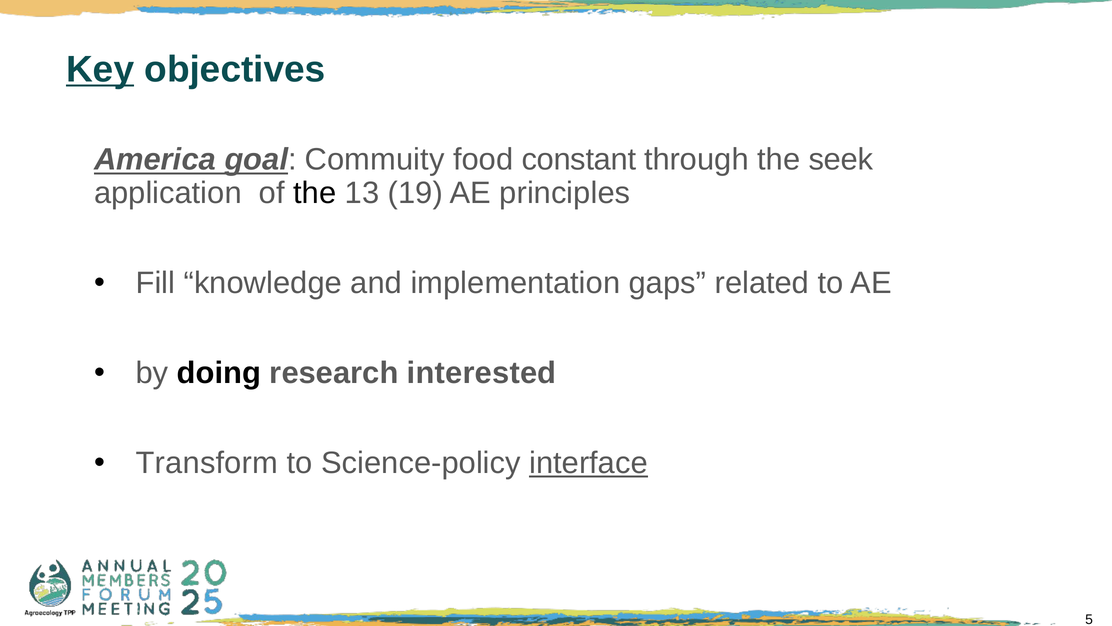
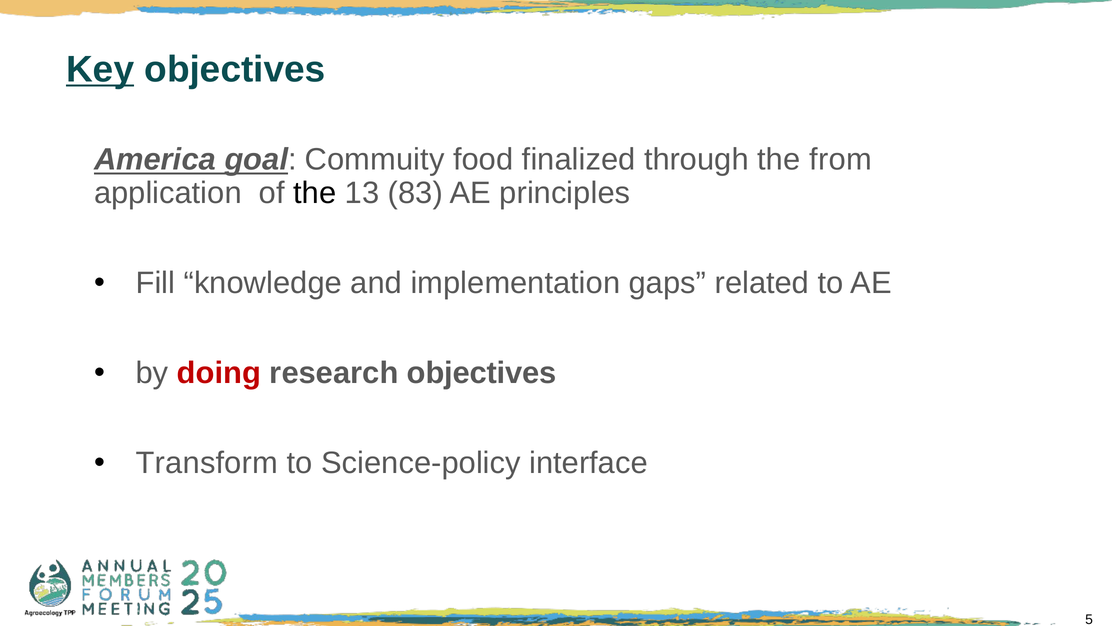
constant: constant -> finalized
seek: seek -> from
19: 19 -> 83
doing colour: black -> red
research interested: interested -> objectives
interface underline: present -> none
